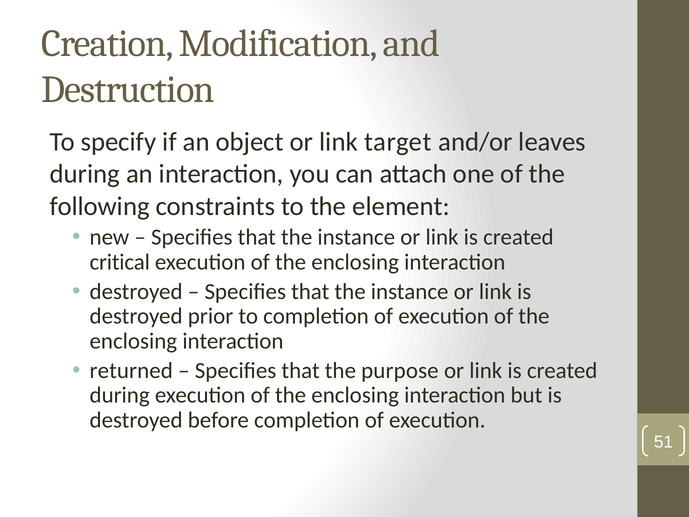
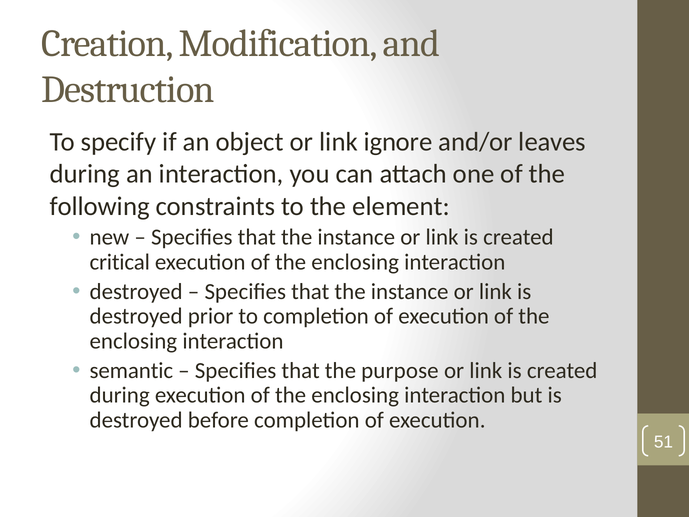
target: target -> ignore
returned: returned -> semantic
